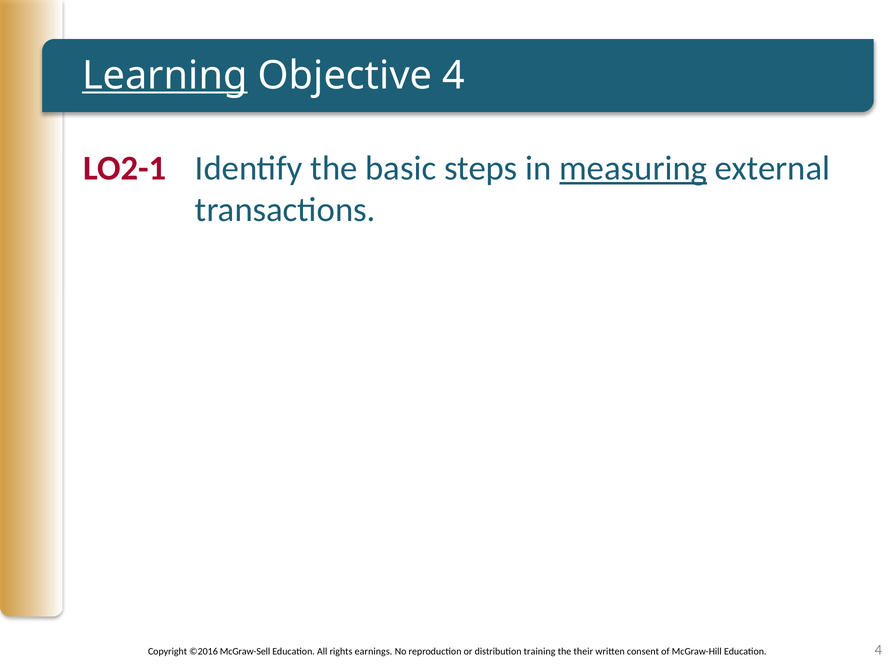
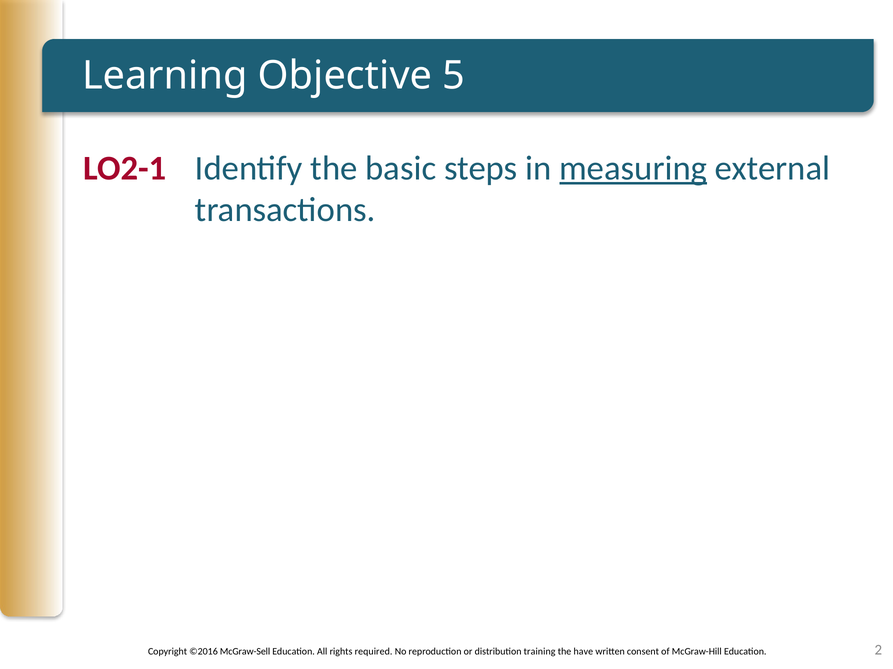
Learning underline: present -> none
Objective 4: 4 -> 5
earnings: earnings -> required
their: their -> have
Education 4: 4 -> 2
